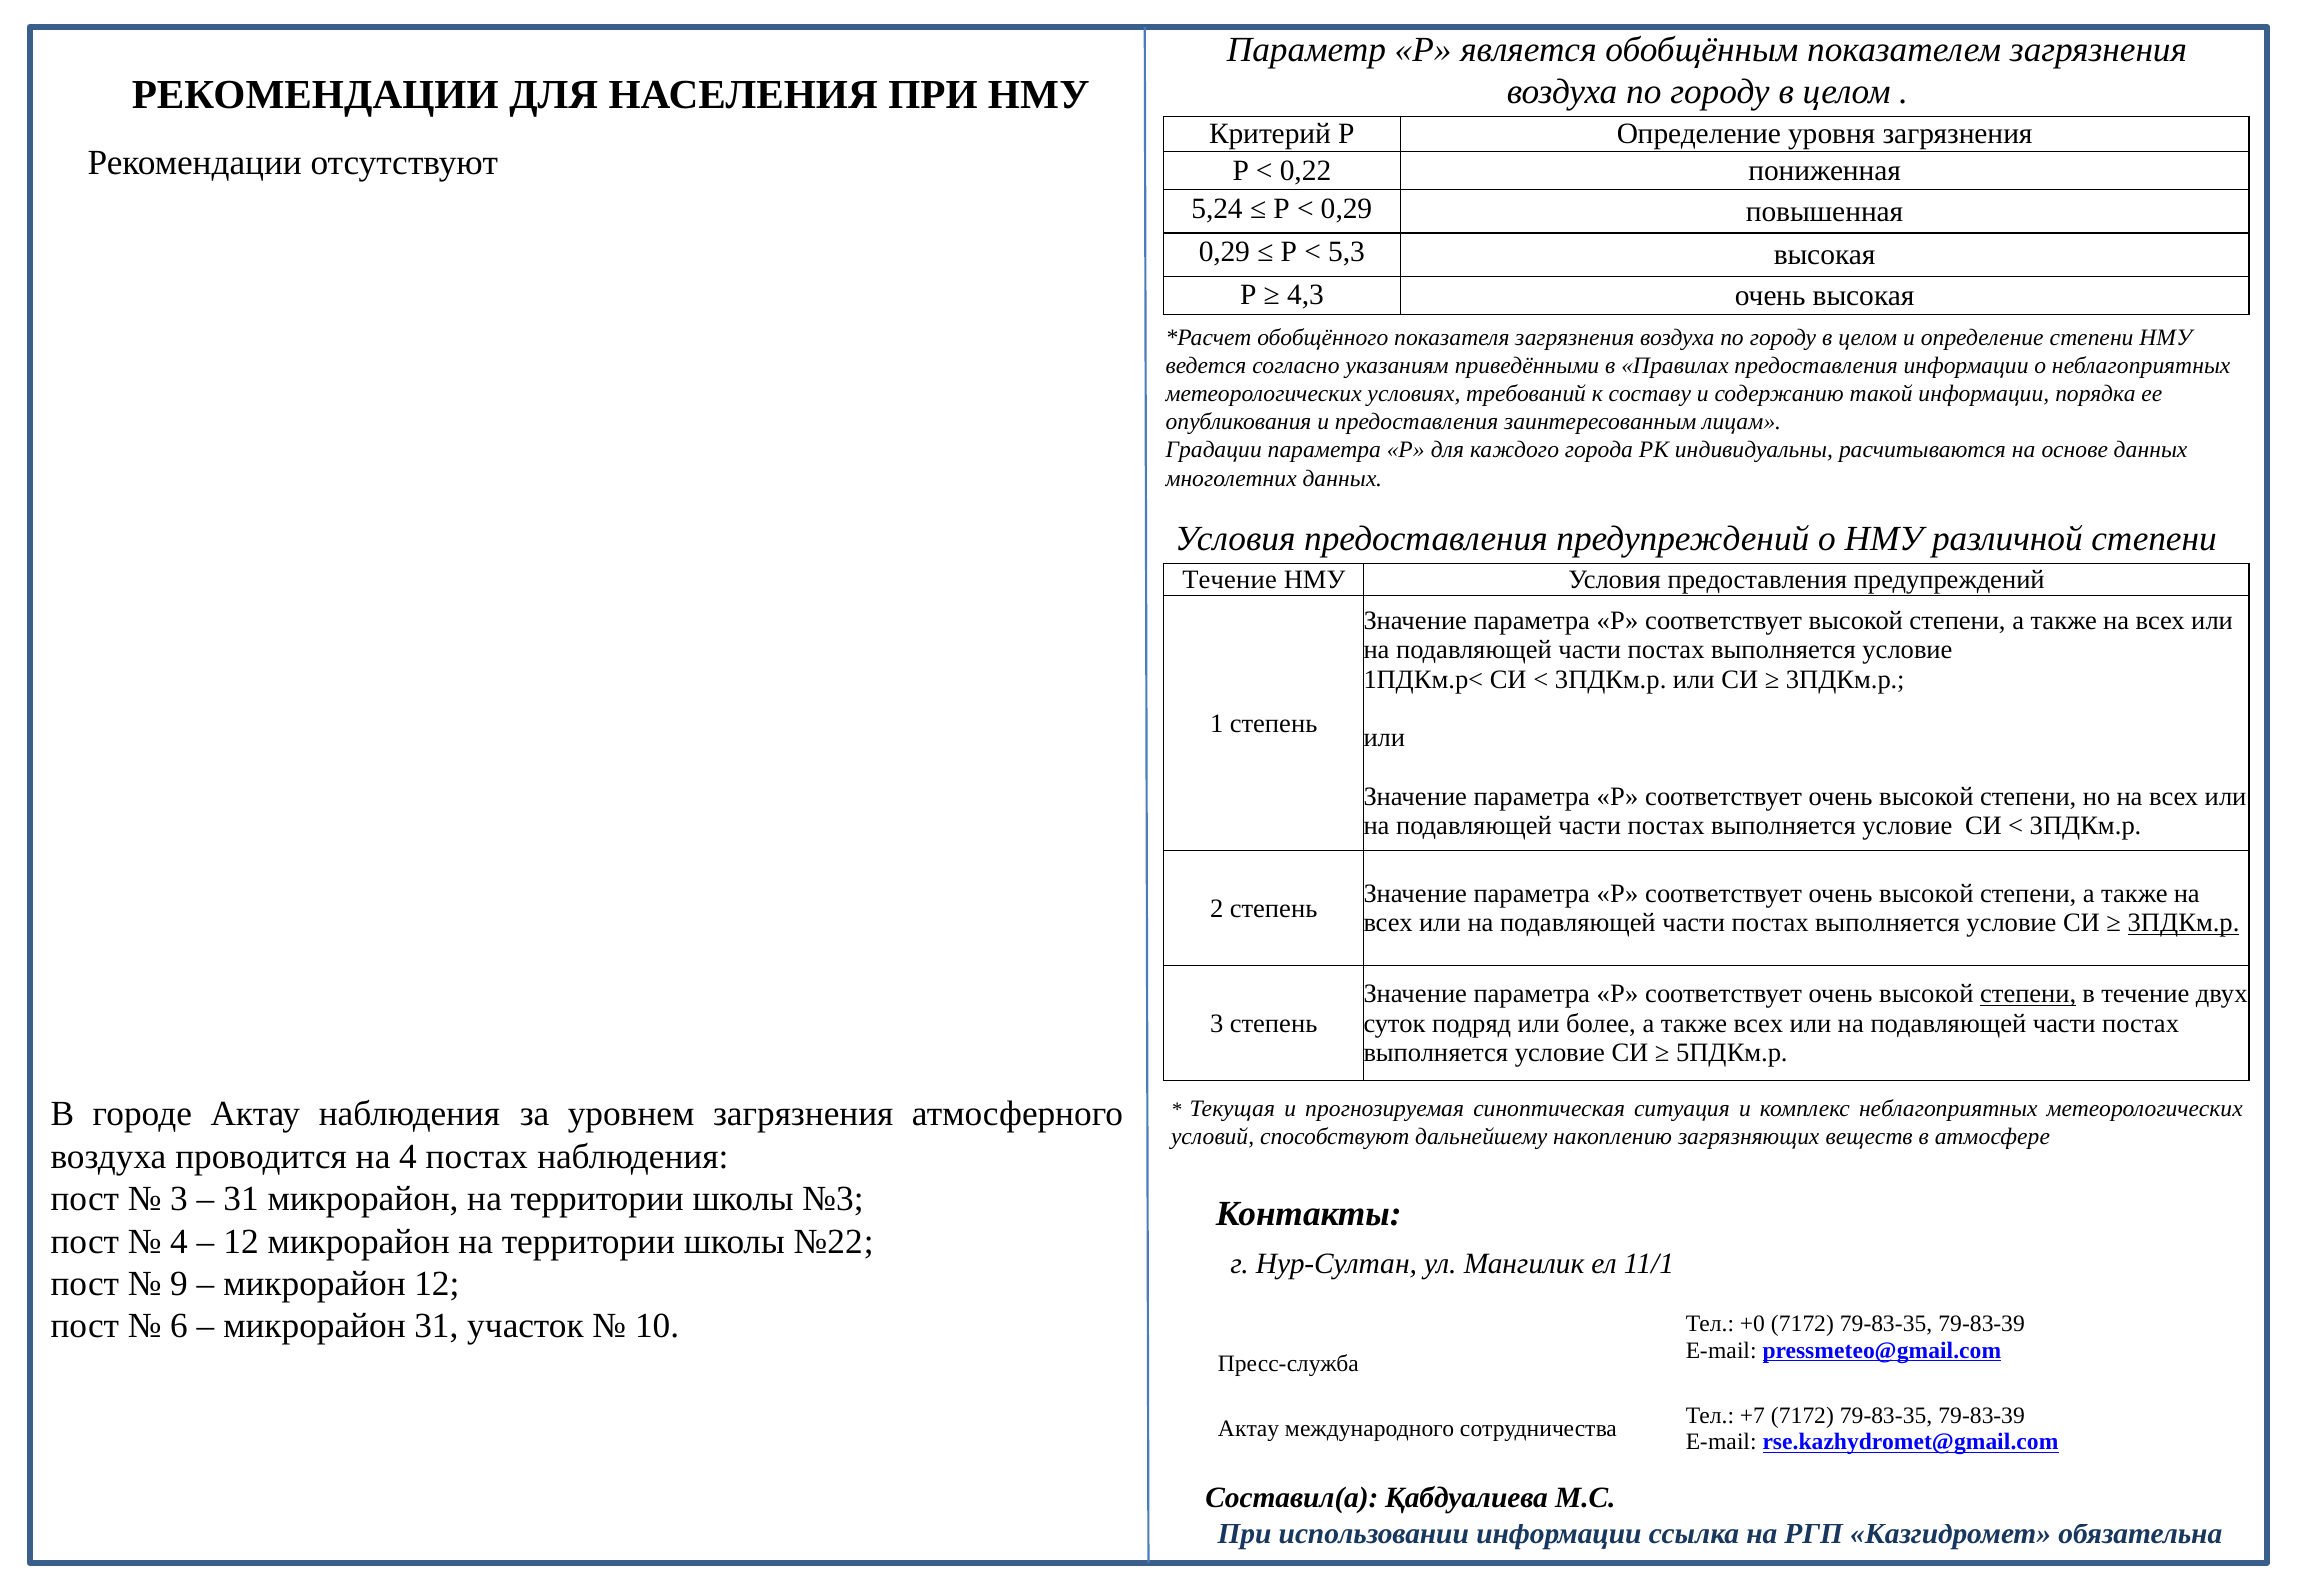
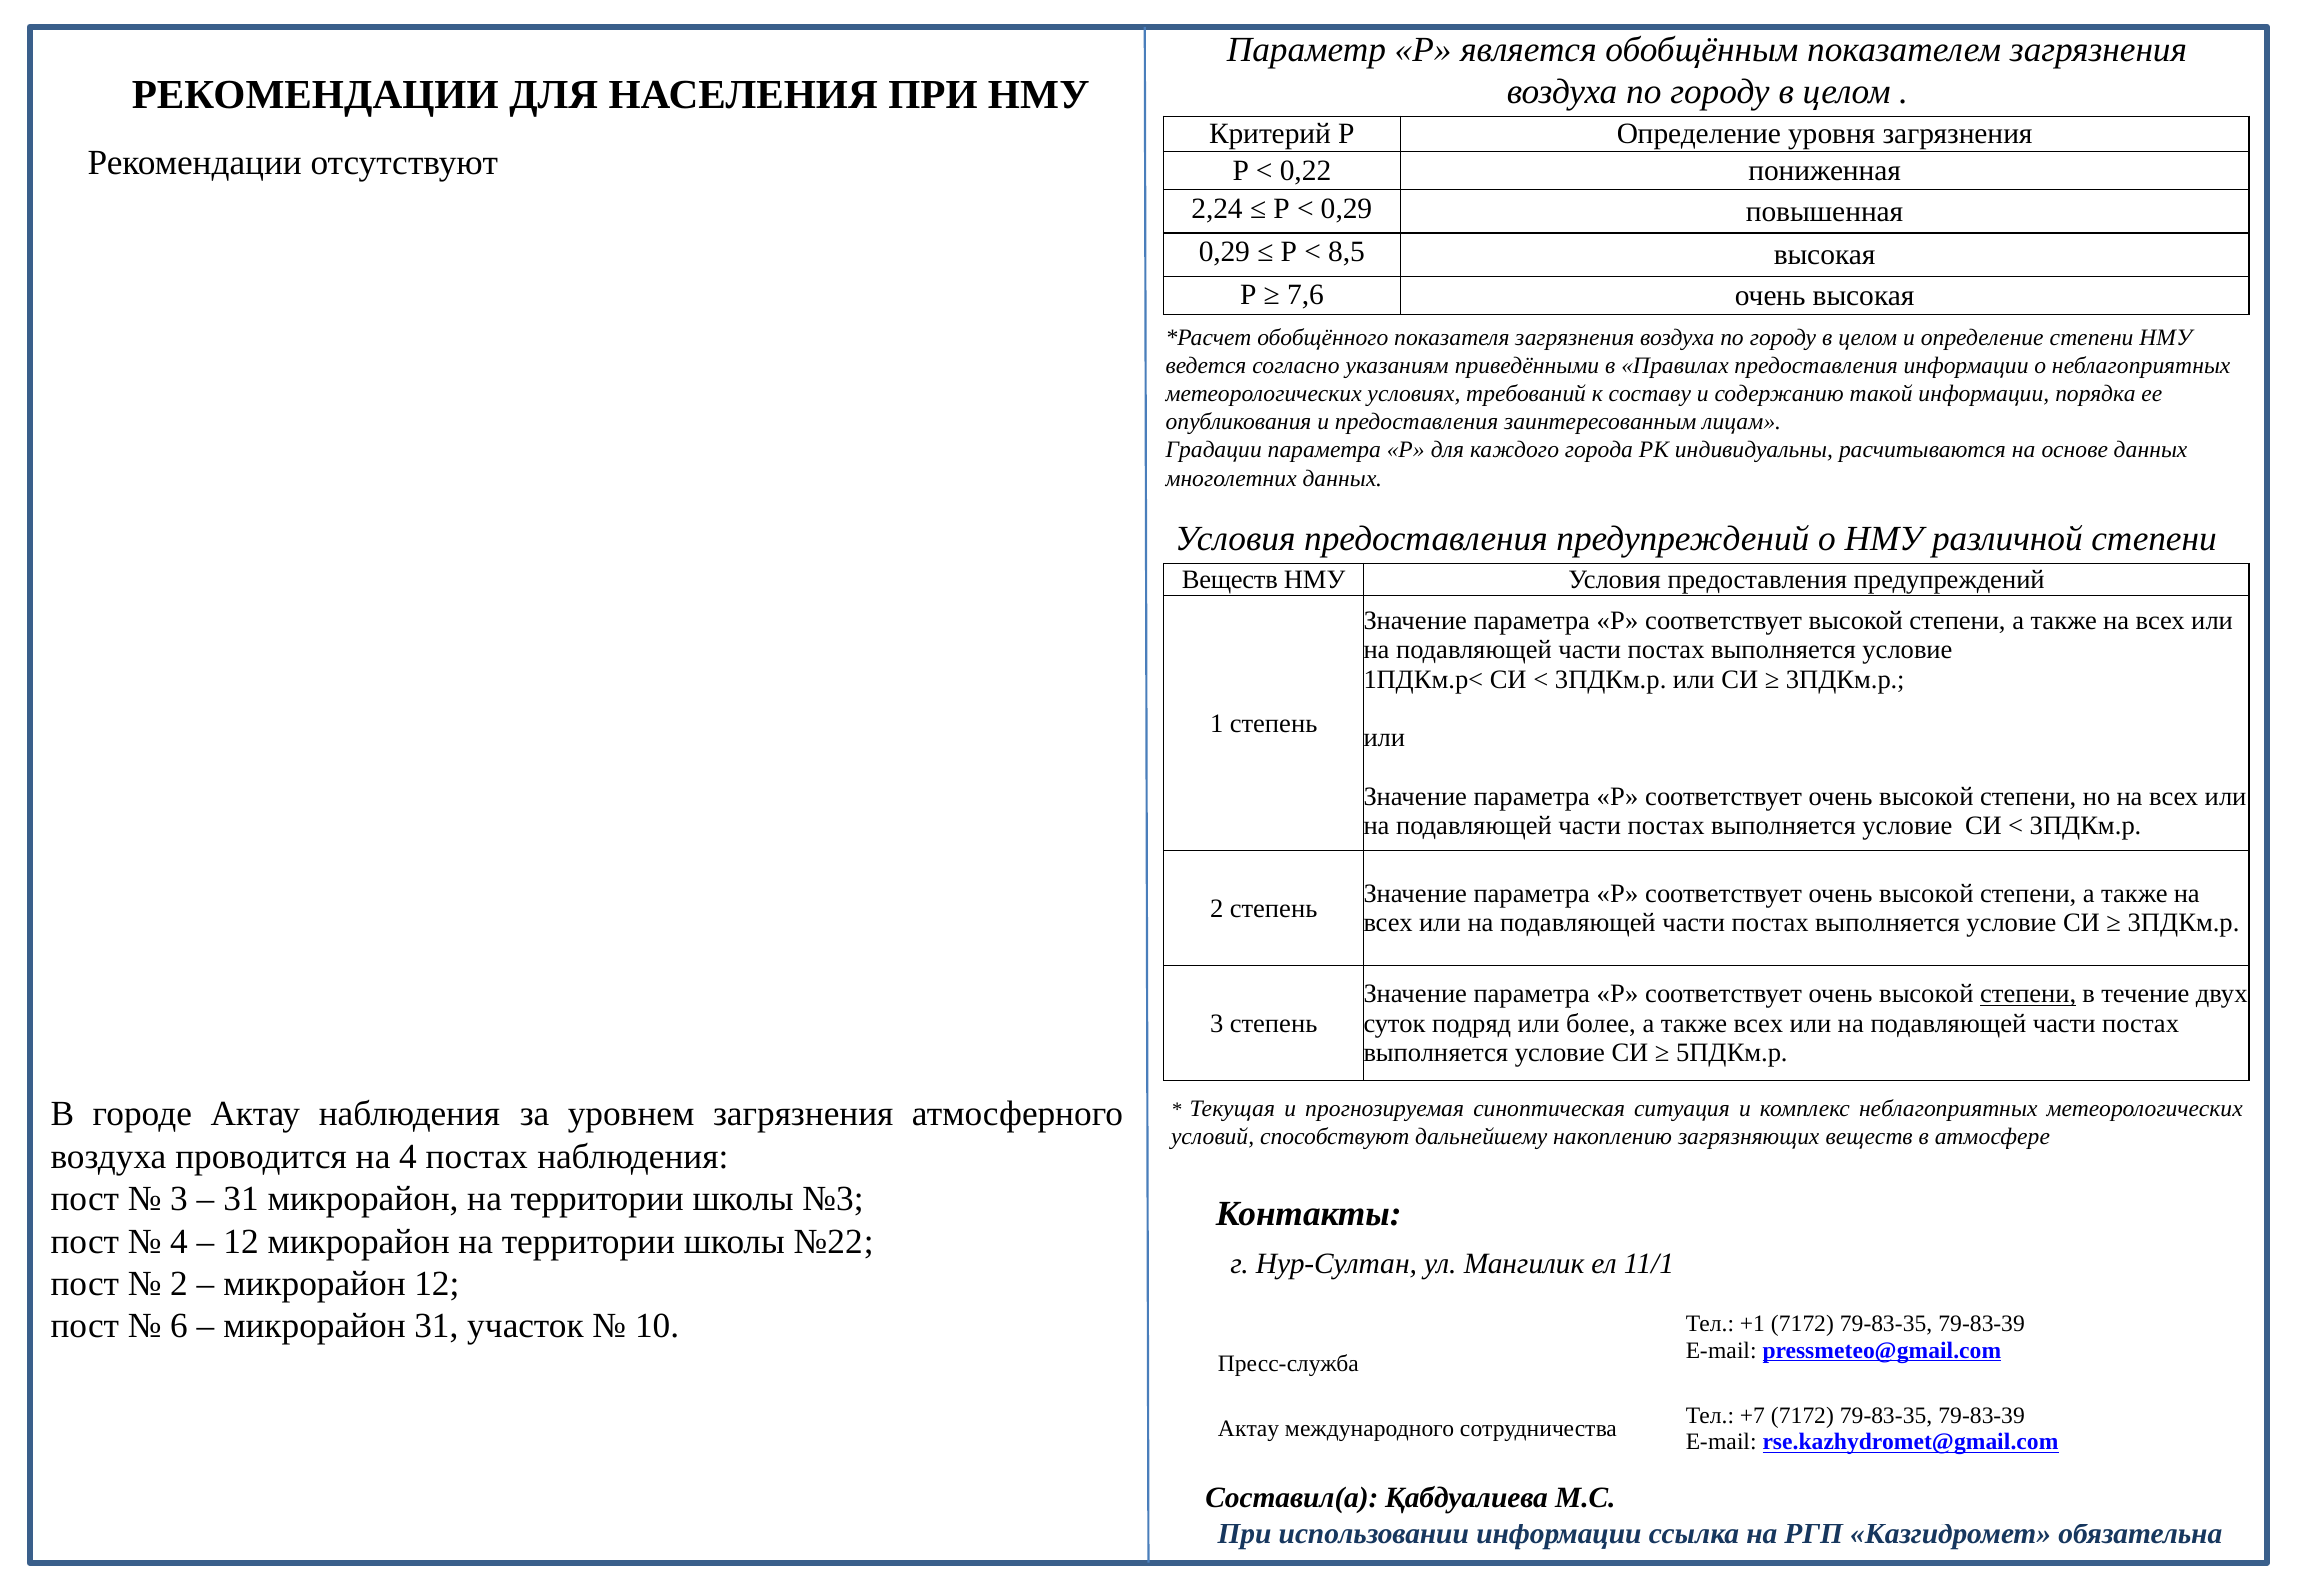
5,24: 5,24 -> 2,24
5,3: 5,3 -> 8,5
4,3: 4,3 -> 7,6
Течение at (1230, 580): Течение -> Веществ
3ПДКм.р at (2184, 923) underline: present -> none
9 at (179, 1284): 9 -> 2
+0: +0 -> +1
